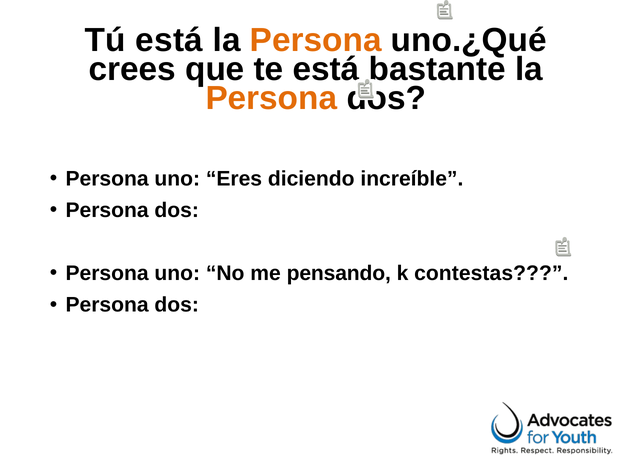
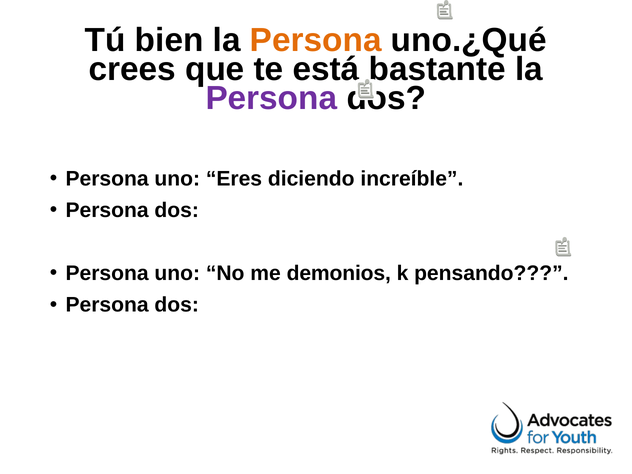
Tú está: está -> bien
Persona at (271, 98) colour: orange -> purple
pensando: pensando -> demonios
contestas: contestas -> pensando
